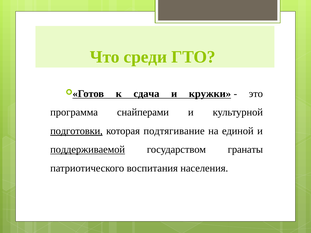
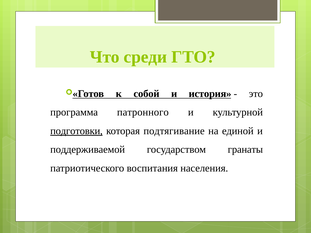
сдача: сдача -> собой
кружки: кружки -> история
снайперами: снайперами -> патронного
поддерживаемой underline: present -> none
